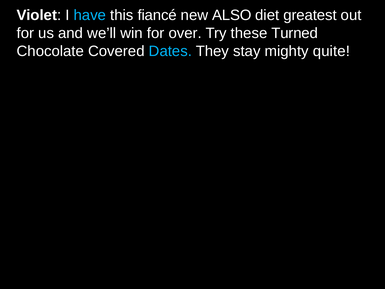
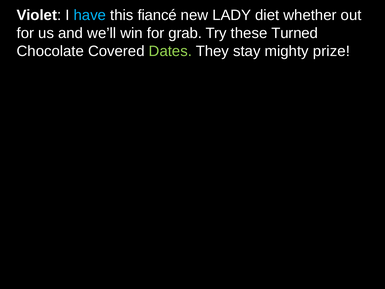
ALSO: ALSO -> LADY
greatest: greatest -> whether
over: over -> grab
Dates colour: light blue -> light green
quite: quite -> prize
